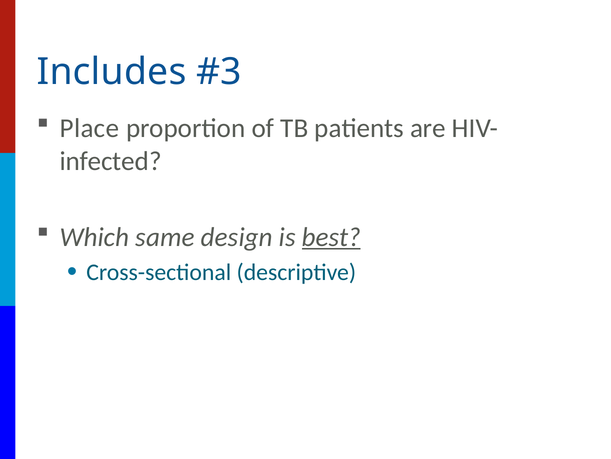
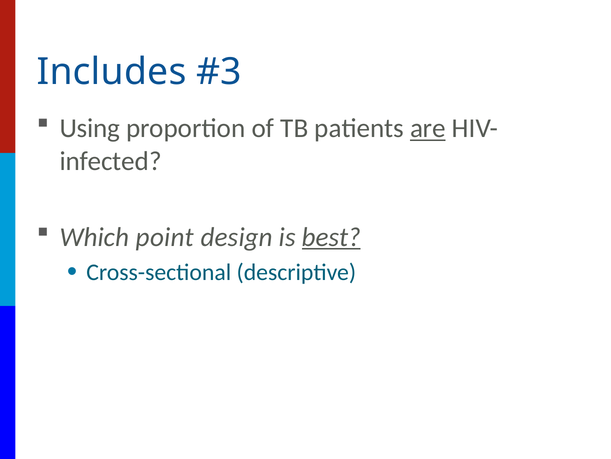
Place: Place -> Using
are underline: none -> present
same: same -> point
